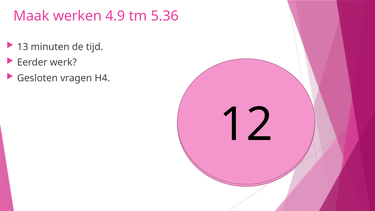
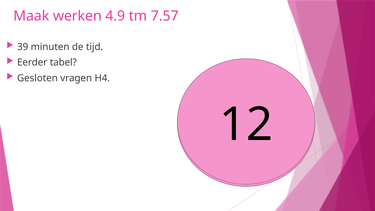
5.36: 5.36 -> 7.57
13: 13 -> 39
werk: werk -> tabel
